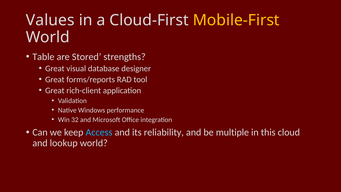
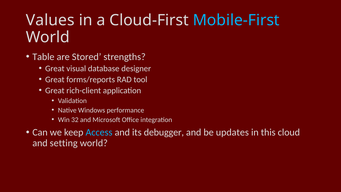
Mobile-First colour: yellow -> light blue
reliability: reliability -> debugger
multiple: multiple -> updates
lookup: lookup -> setting
